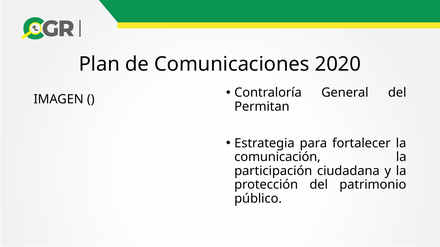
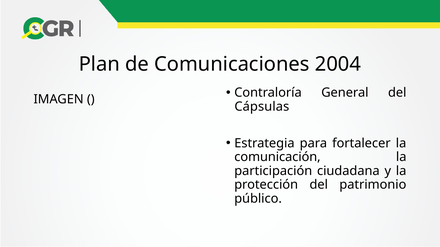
2020: 2020 -> 2004
Permitan: Permitan -> Cápsulas
